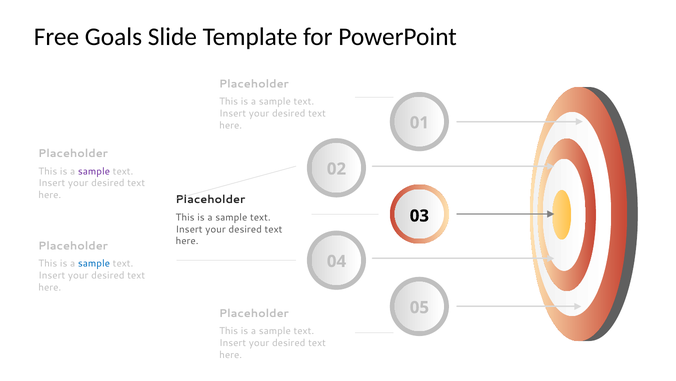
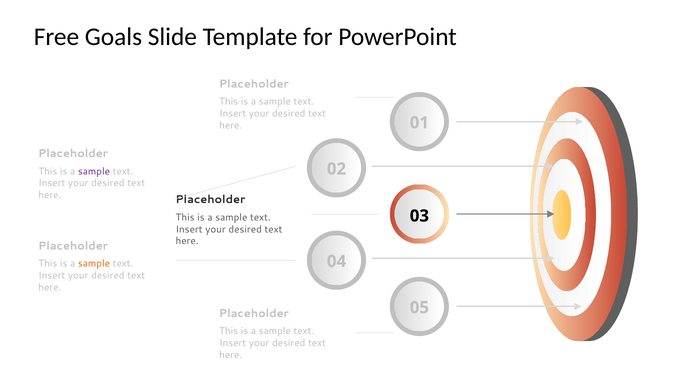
sample at (94, 263) colour: blue -> orange
